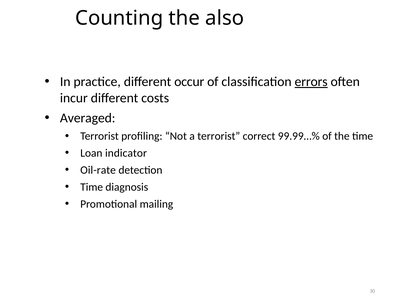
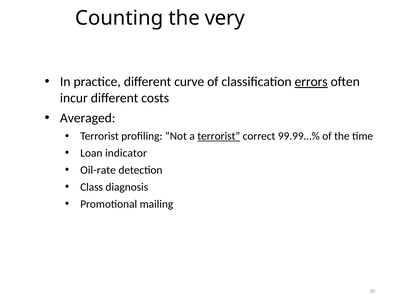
also: also -> very
occur: occur -> curve
terrorist at (219, 136) underline: none -> present
Time at (92, 187): Time -> Class
